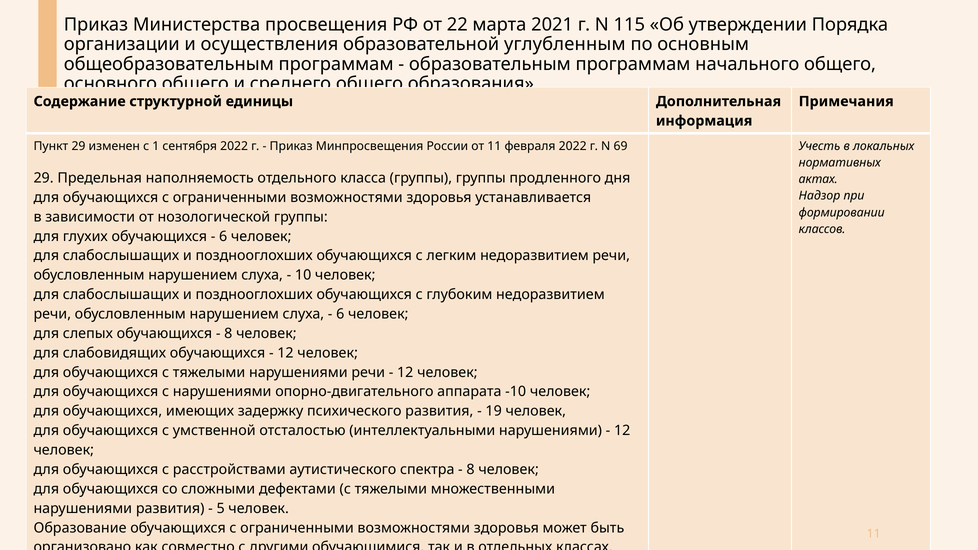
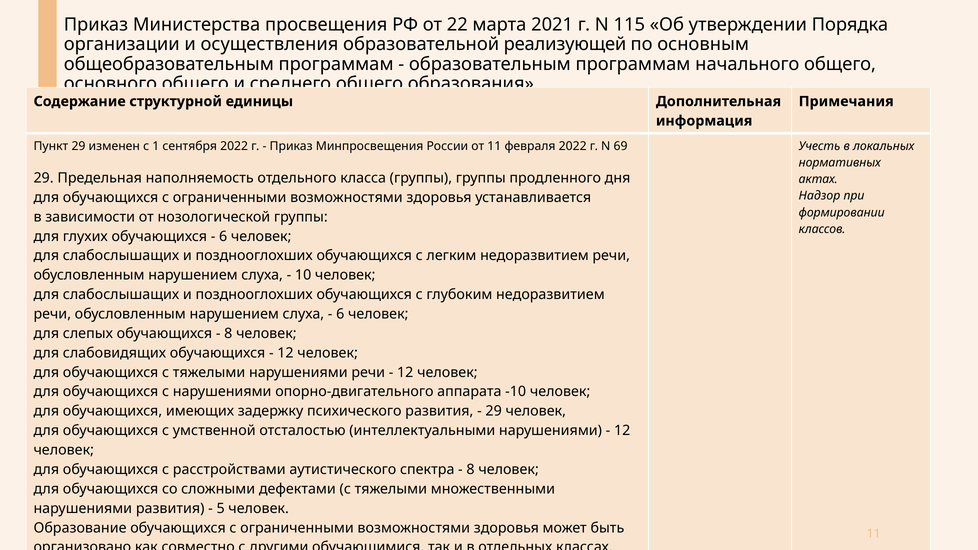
углубленным: углубленным -> реализующей
19 at (494, 411): 19 -> 29
